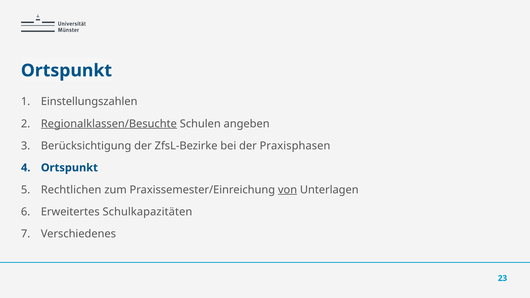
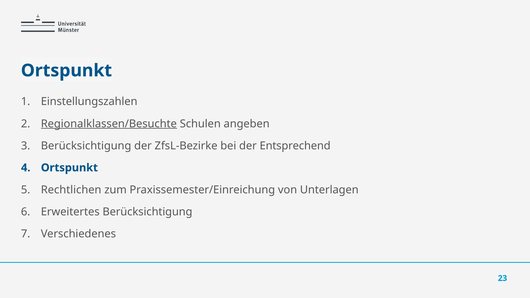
Praxisphasen: Praxisphasen -> Entsprechend
von underline: present -> none
Erweitertes Schulkapazitäten: Schulkapazitäten -> Berücksichtigung
